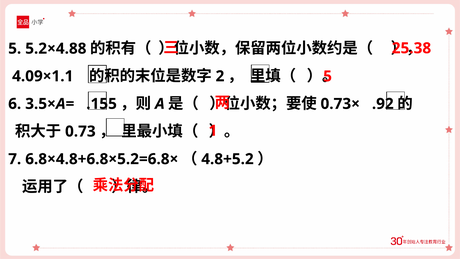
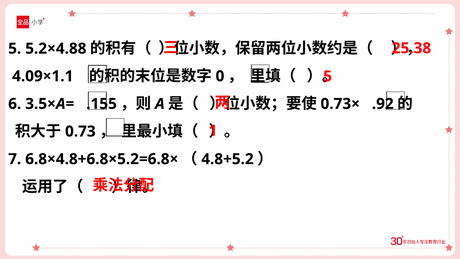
2: 2 -> 0
